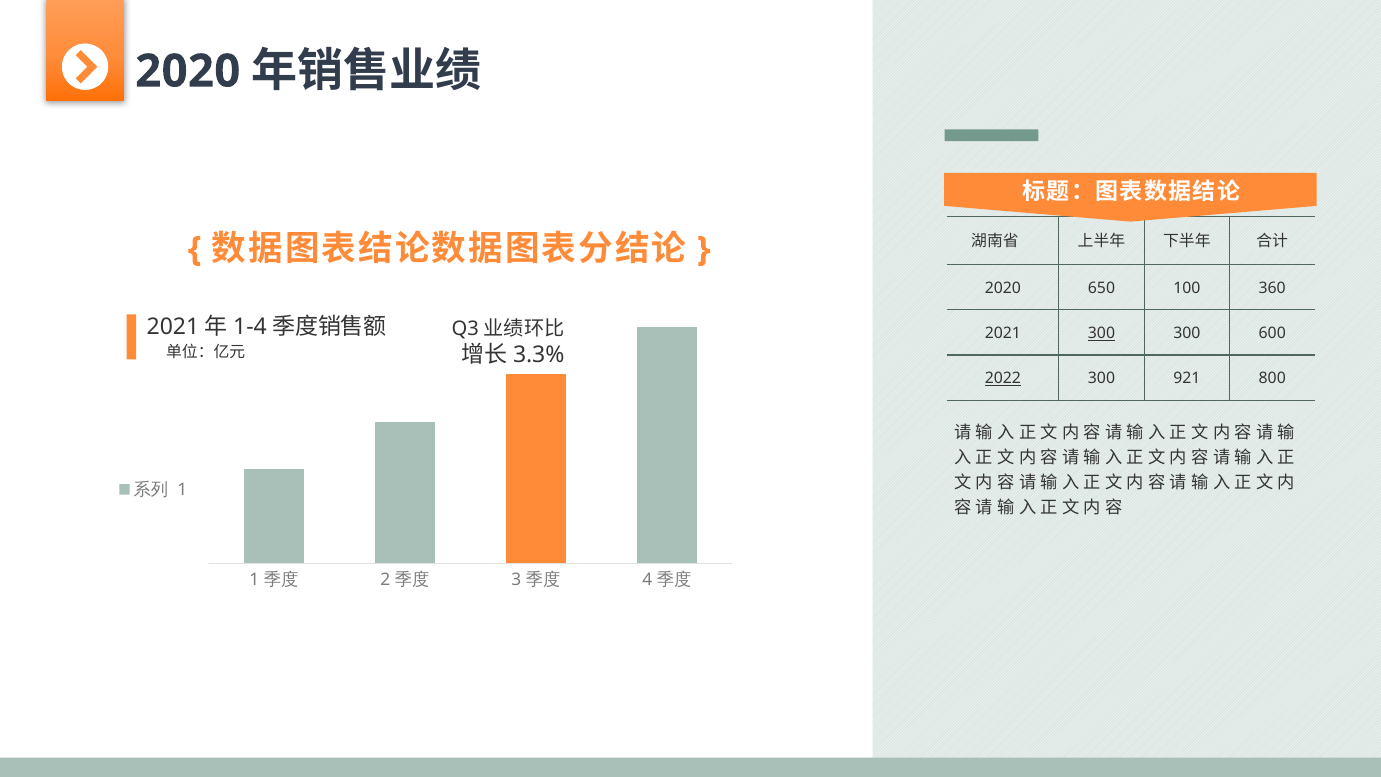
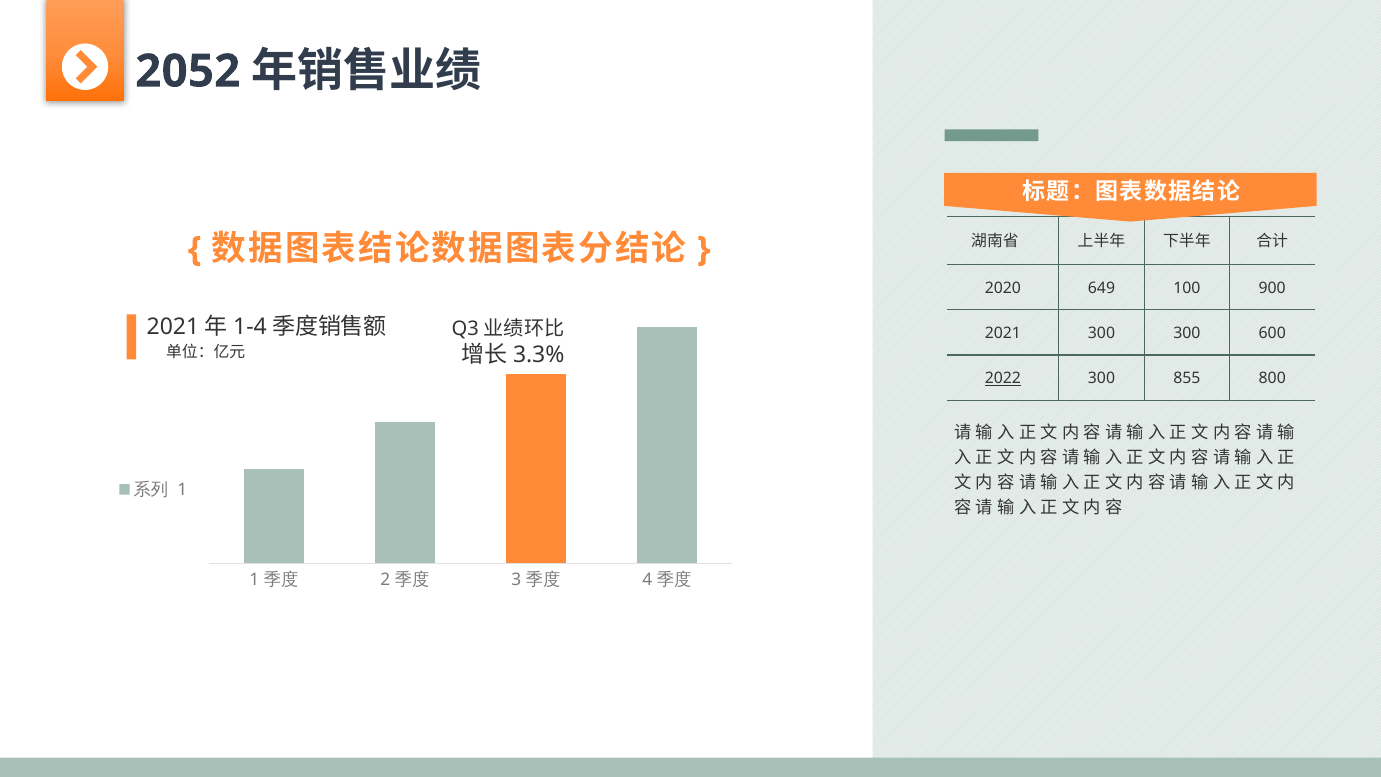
2020 at (188, 71): 2020 -> 2052
650: 650 -> 649
360: 360 -> 900
300 at (1102, 333) underline: present -> none
921: 921 -> 855
